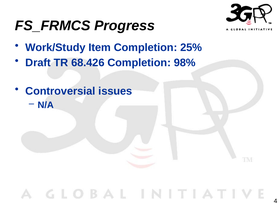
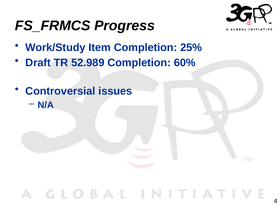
68.426: 68.426 -> 52.989
98%: 98% -> 60%
